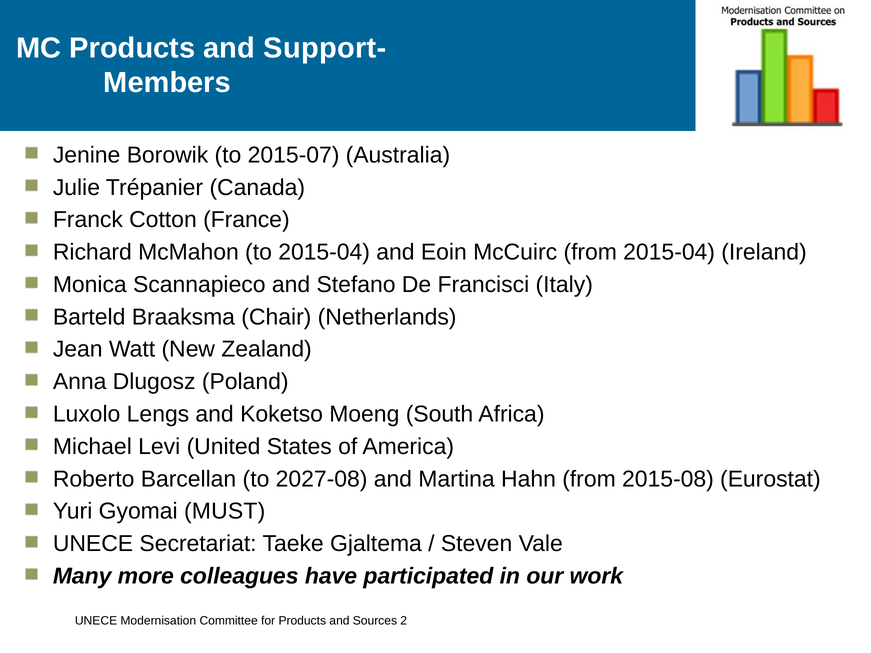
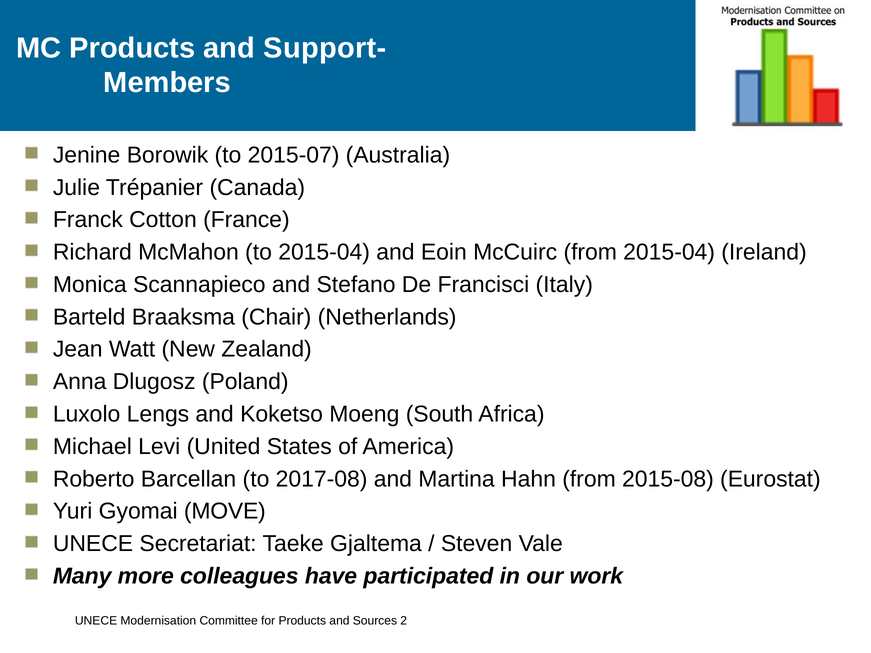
2027-08: 2027-08 -> 2017-08
MUST: MUST -> MOVE
